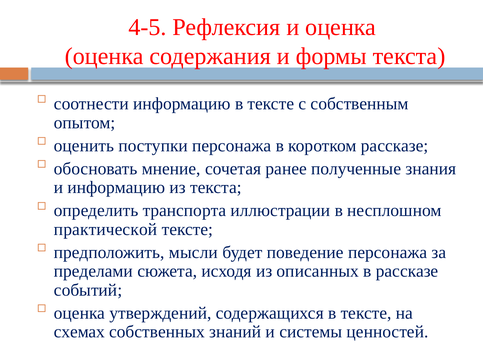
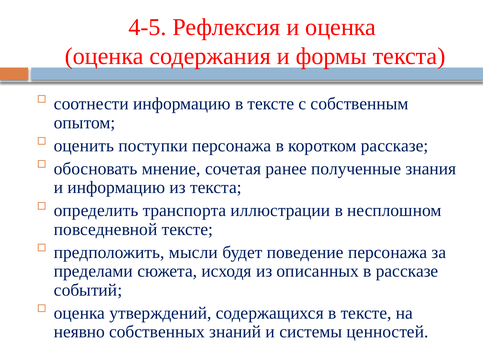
практической: практической -> повседневной
схемах: схемах -> неявно
